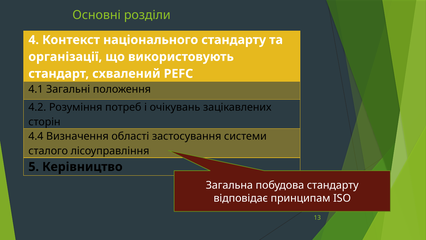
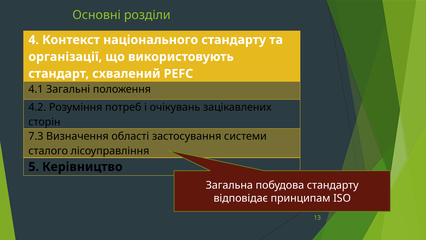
4.4: 4.4 -> 7.3
